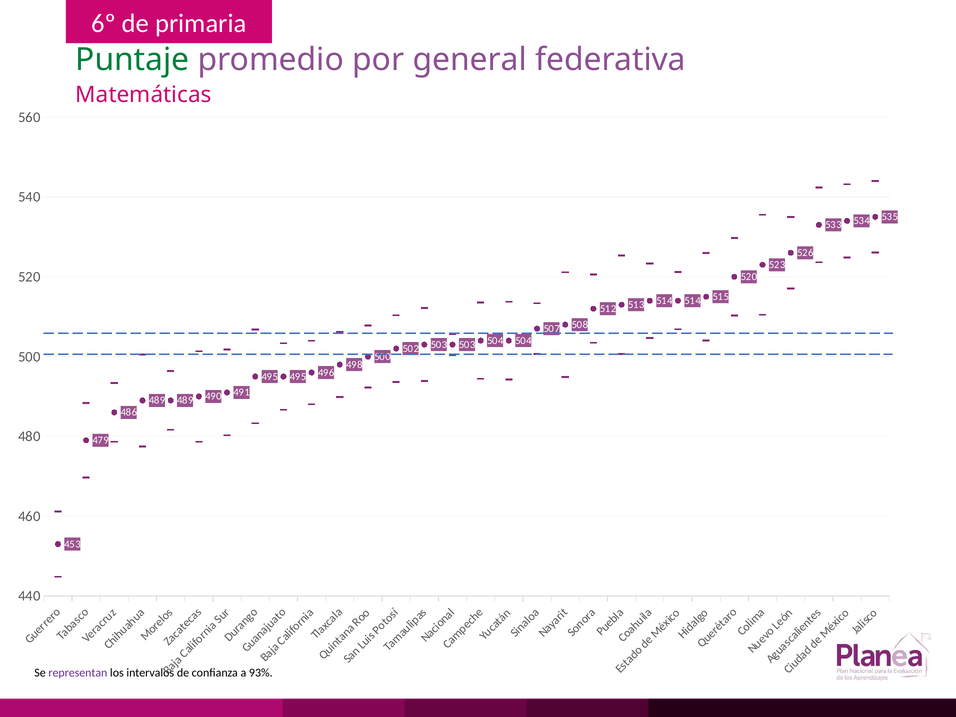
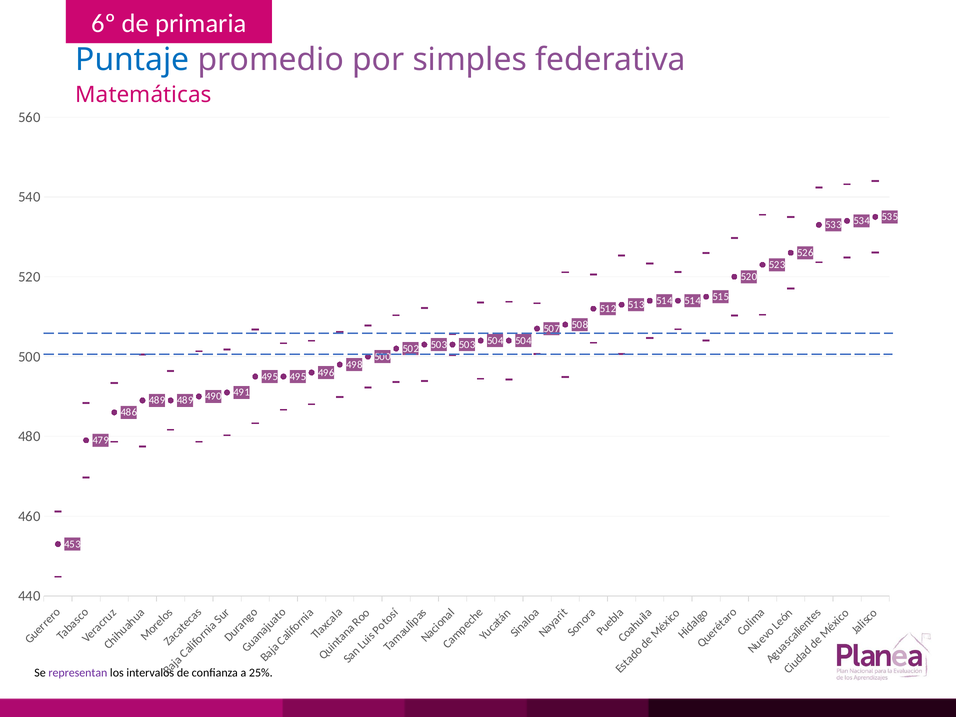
Puntaje colour: green -> blue
general: general -> simples
93%: 93% -> 25%
